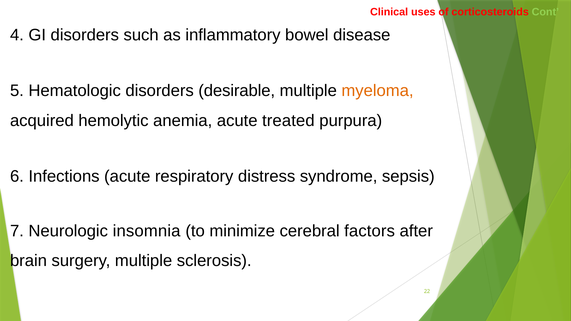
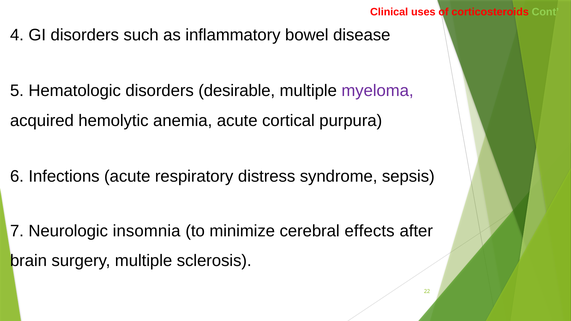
myeloma colour: orange -> purple
treated: treated -> cortical
factors: factors -> effects
